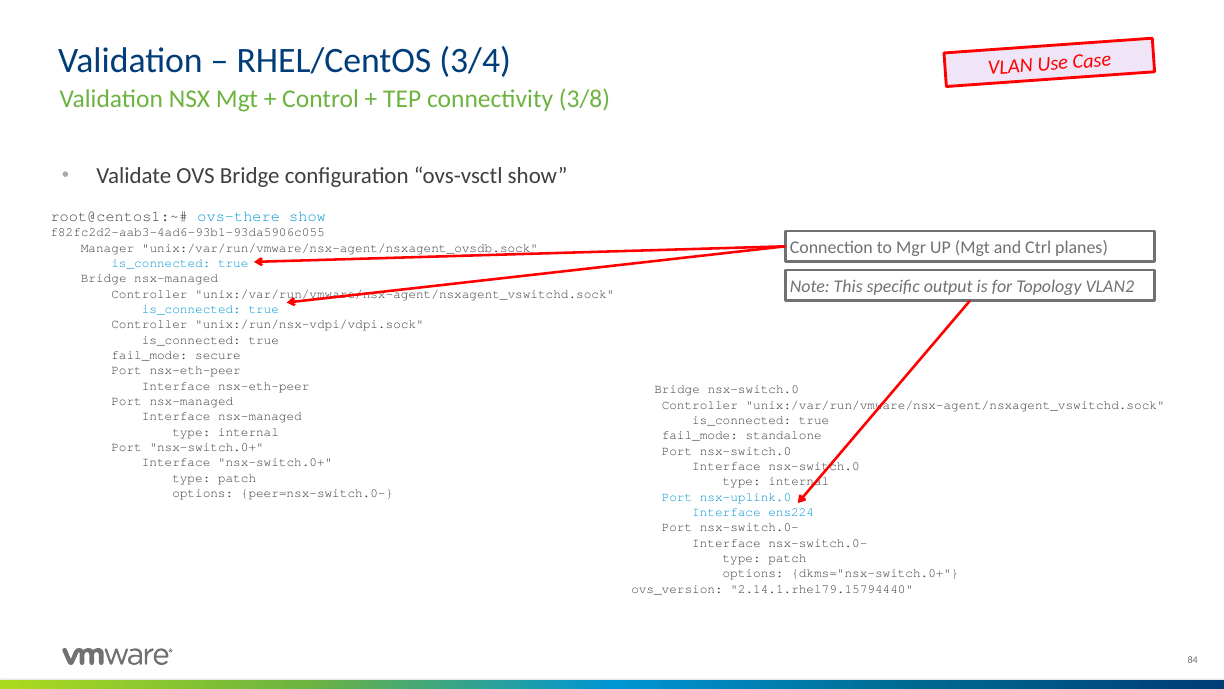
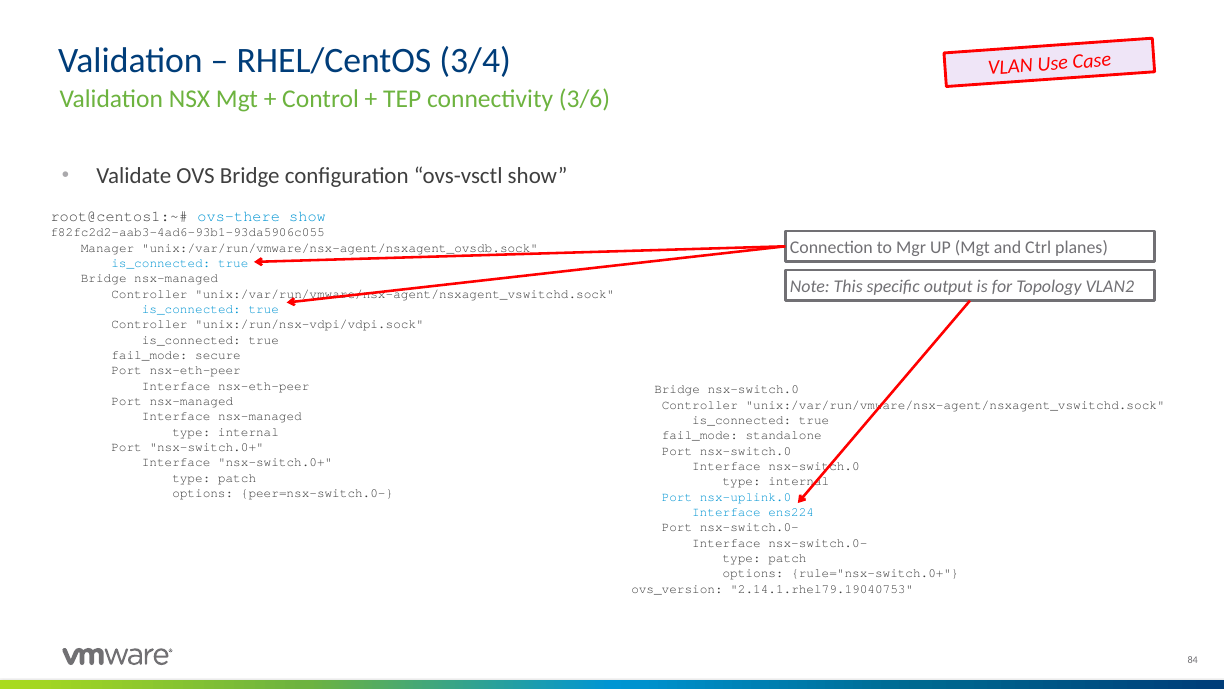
3/8: 3/8 -> 3/6
dkms="nsx-switch.0+: dkms="nsx-switch.0+ -> rule="nsx-switch.0+
2.14.1.rhel79.15794440: 2.14.1.rhel79.15794440 -> 2.14.1.rhel79.19040753
